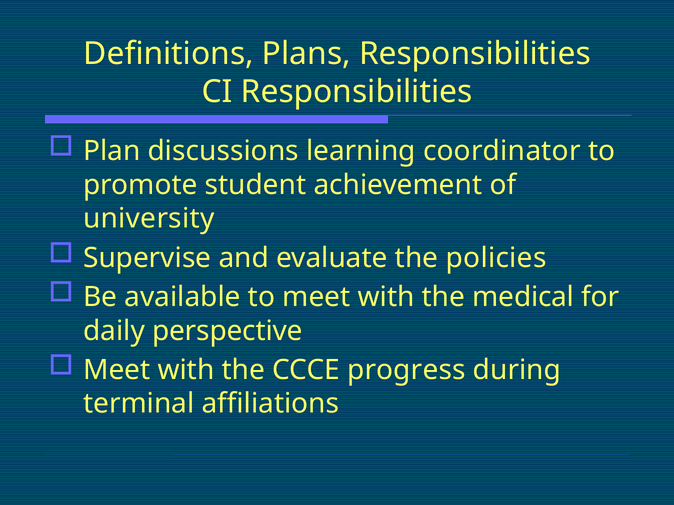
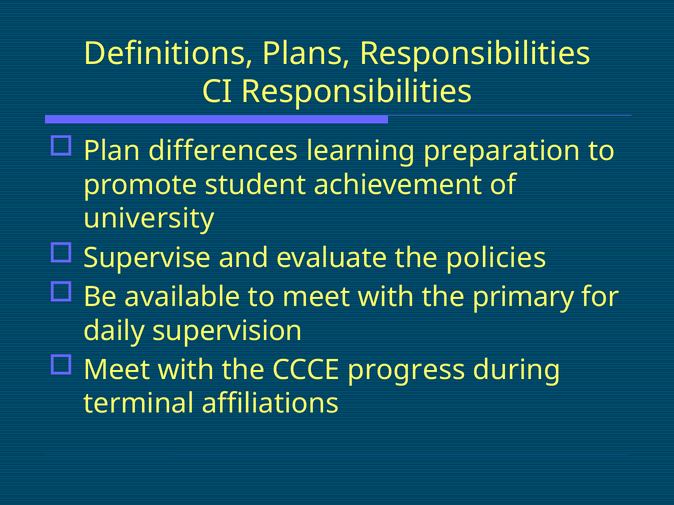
discussions: discussions -> differences
coordinator: coordinator -> preparation
medical: medical -> primary
perspective: perspective -> supervision
